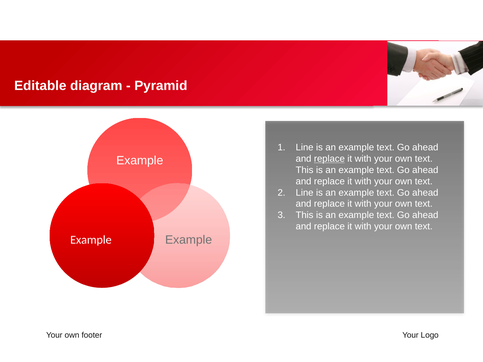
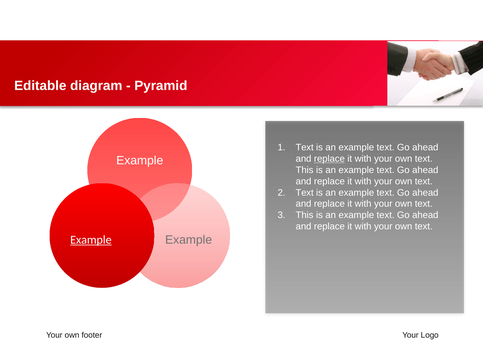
Line at (305, 148): Line -> Text
Line at (305, 193): Line -> Text
Example at (91, 240) underline: none -> present
